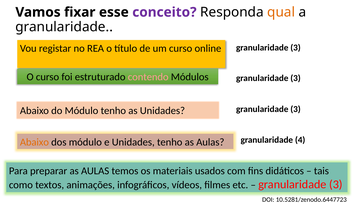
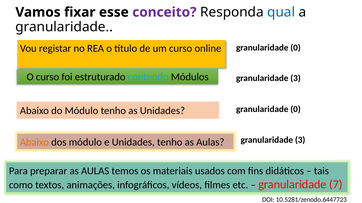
qual colour: orange -> blue
3 at (296, 48): 3 -> 0
contendo colour: pink -> light blue
3 at (296, 109): 3 -> 0
4 at (300, 140): 4 -> 3
3 at (336, 185): 3 -> 7
